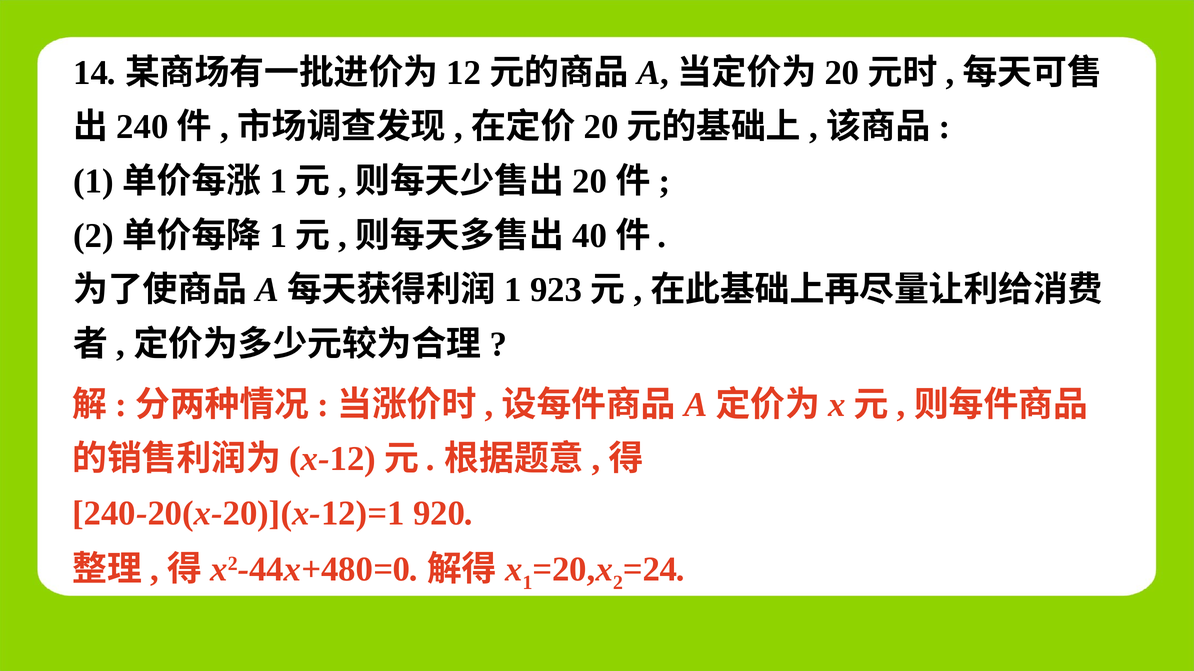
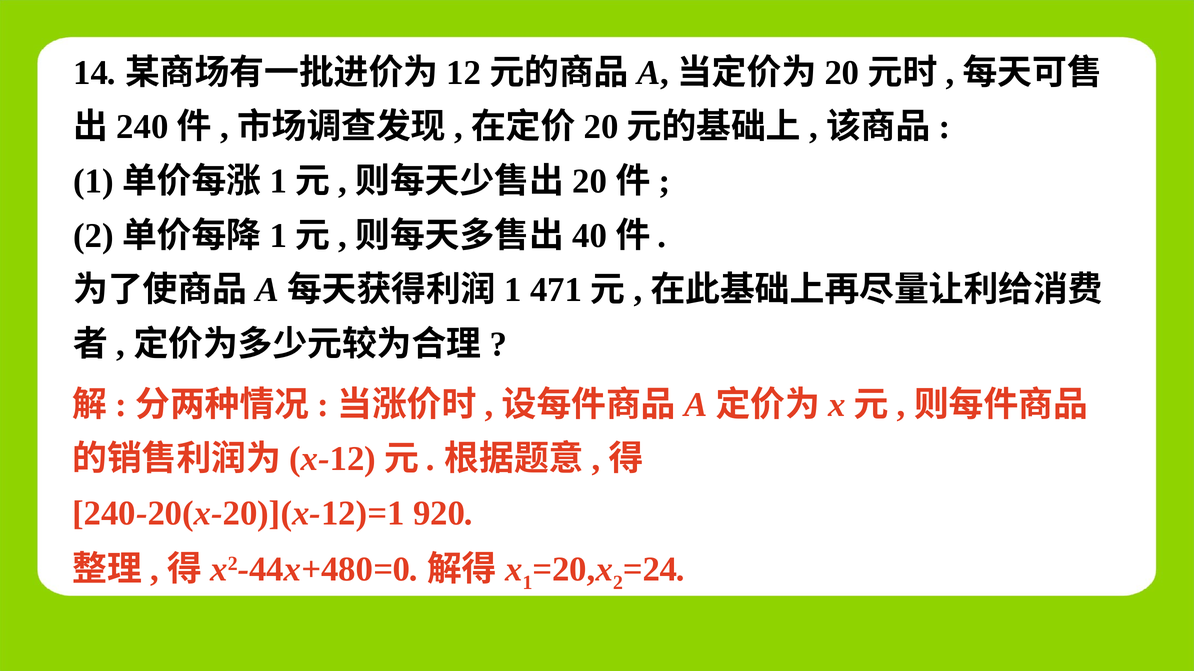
923: 923 -> 471
